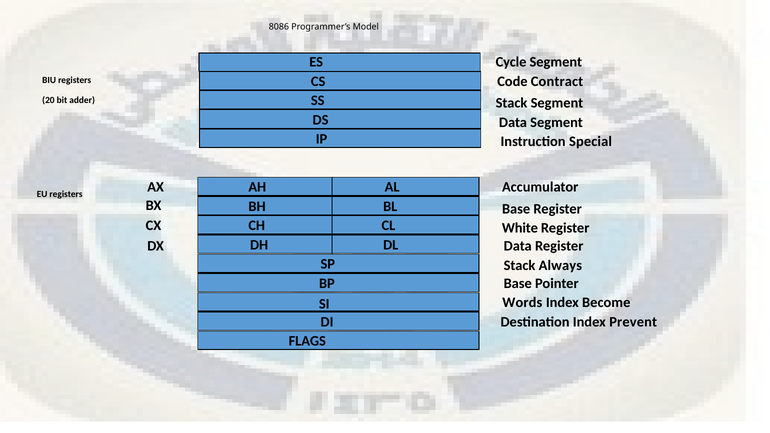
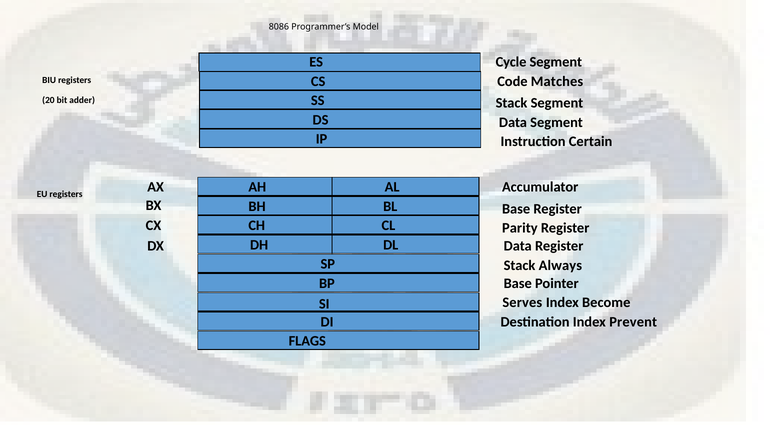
Contract: Contract -> Matches
Special: Special -> Certain
White: White -> Parity
Words: Words -> Serves
